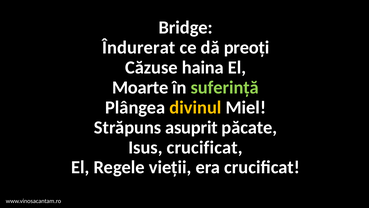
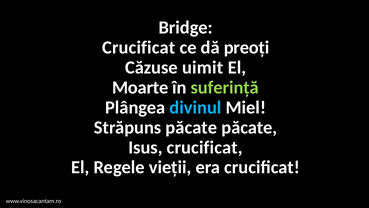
Îndurerat at (139, 47): Îndurerat -> Crucificat
haina: haina -> uimit
divinul colour: yellow -> light blue
Străpuns asuprit: asuprit -> păcate
